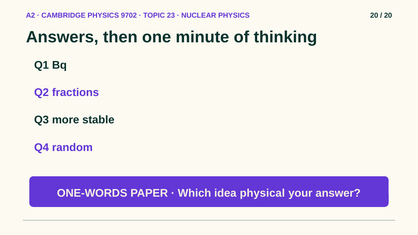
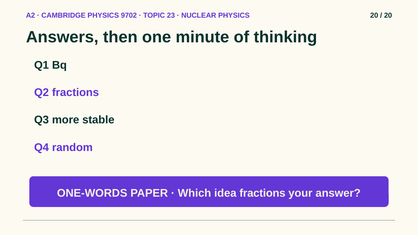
idea physical: physical -> fractions
